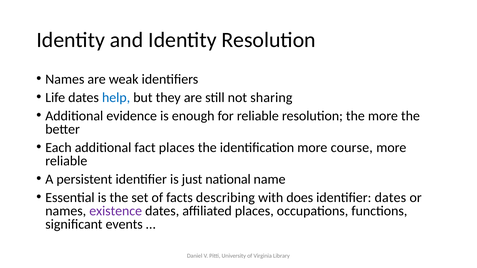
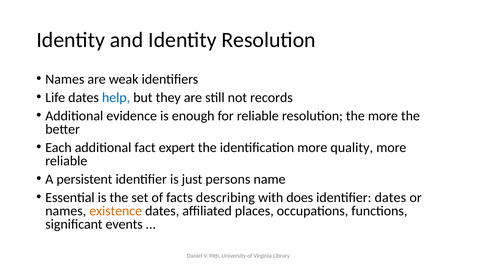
sharing: sharing -> records
fact places: places -> expert
course: course -> quality
national: national -> persons
existence colour: purple -> orange
